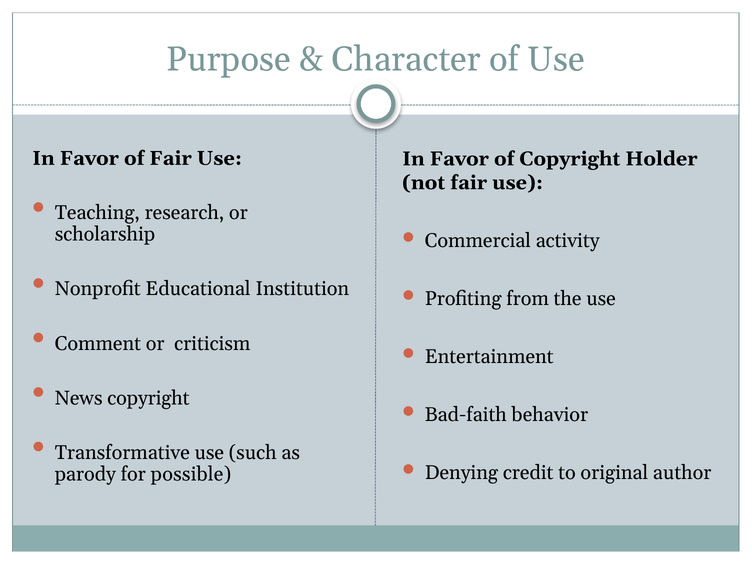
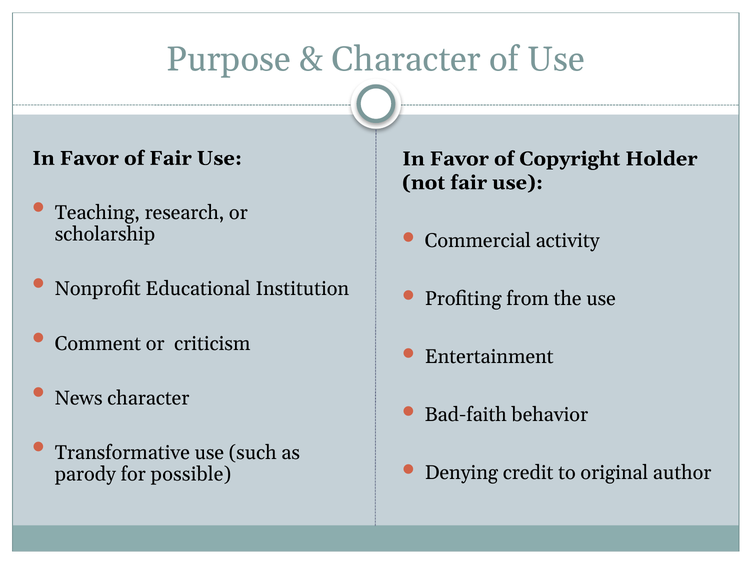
News copyright: copyright -> character
